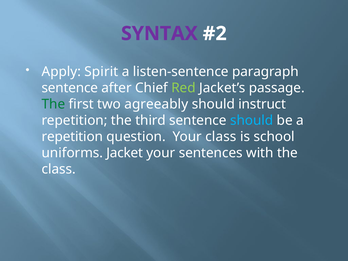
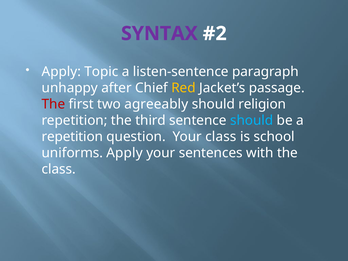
Spirit: Spirit -> Topic
sentence at (70, 88): sentence -> unhappy
Red colour: light green -> yellow
The at (53, 104) colour: green -> red
instruct: instruct -> religion
uniforms Jacket: Jacket -> Apply
